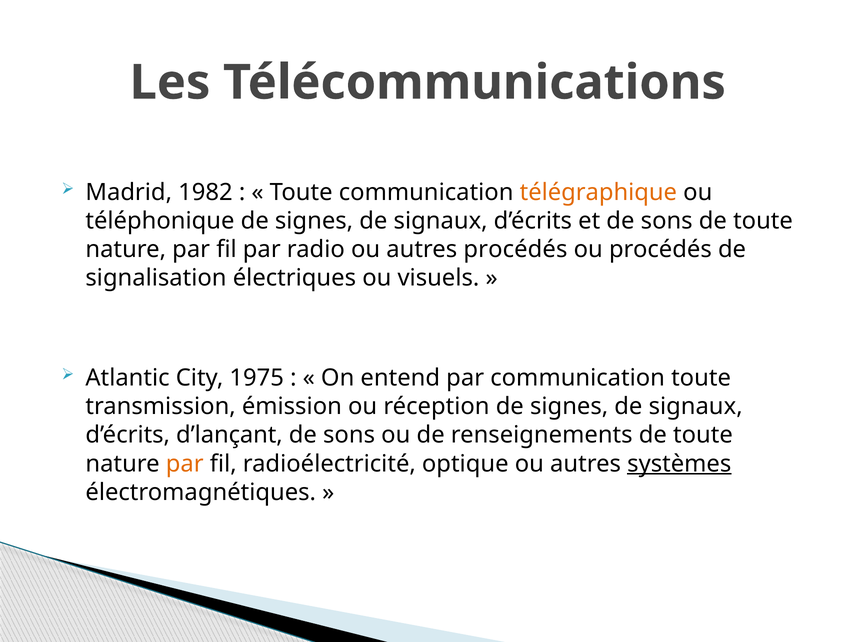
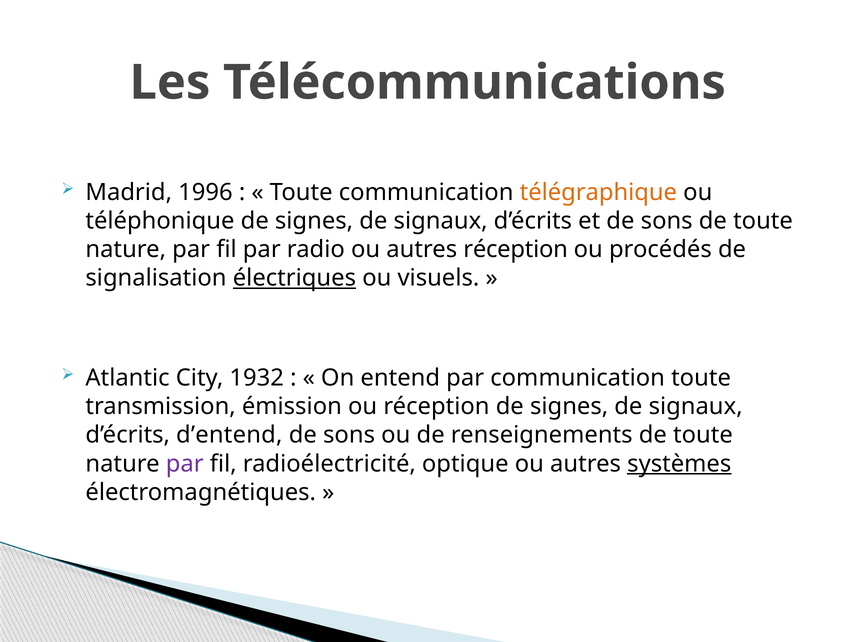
1982: 1982 -> 1996
autres procédés: procédés -> réception
électriques underline: none -> present
1975: 1975 -> 1932
d’lançant: d’lançant -> d’entend
par at (185, 464) colour: orange -> purple
